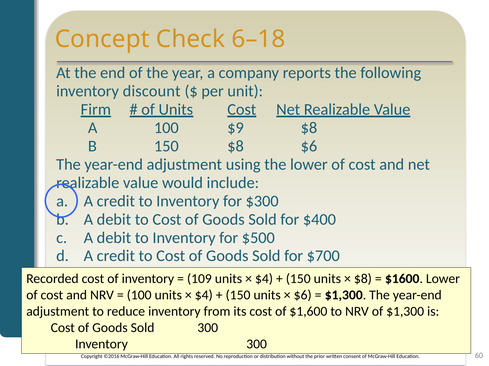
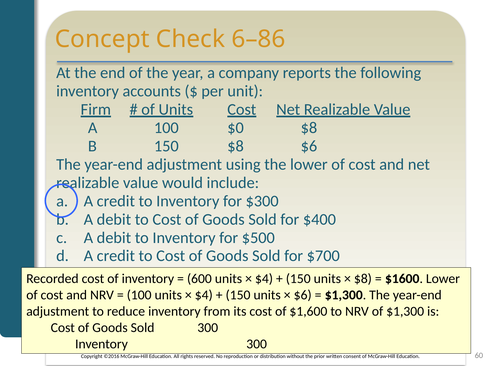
6–18: 6–18 -> 6–86
discount: discount -> accounts
$9: $9 -> $0
109: 109 -> 600
